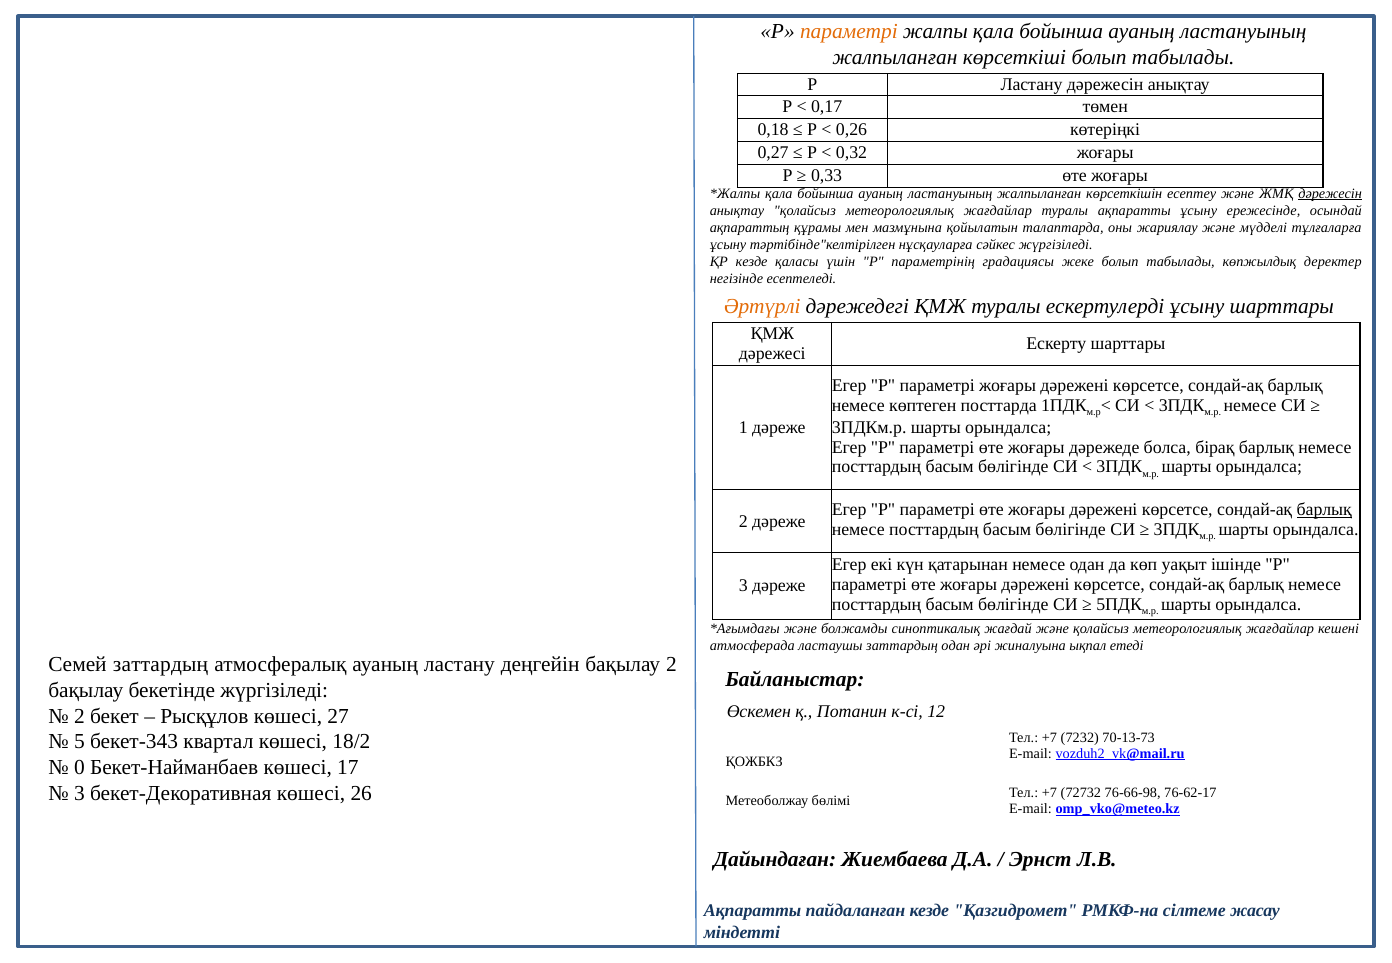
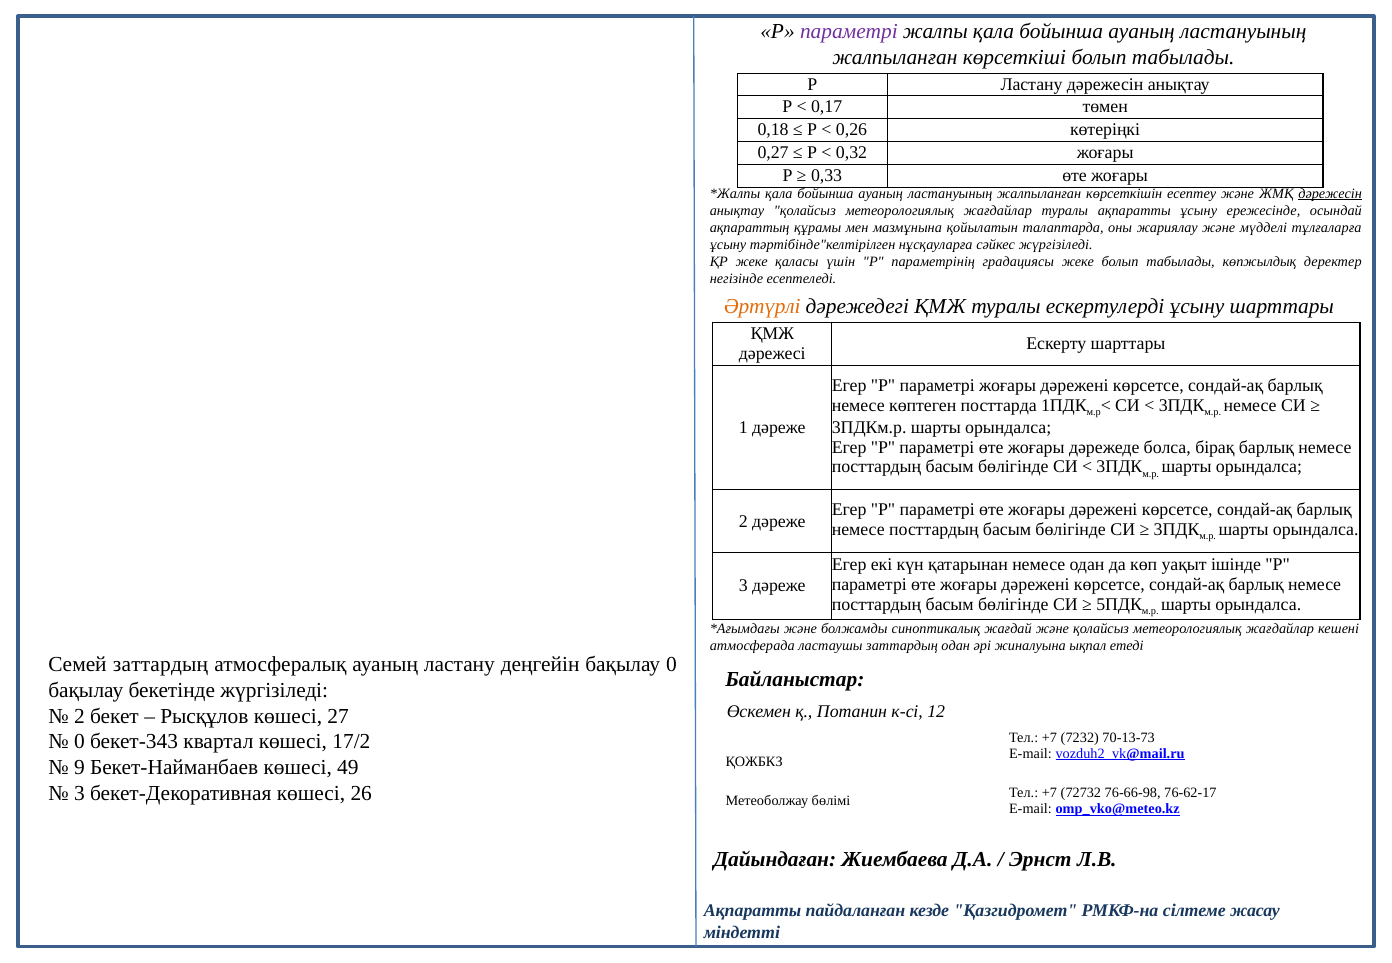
параметрі at (849, 31) colour: orange -> purple
ҚР кезде: кезде -> жеке
барлық at (1324, 510) underline: present -> none
бақылау 2: 2 -> 0
5 at (79, 742): 5 -> 0
18/2: 18/2 -> 17/2
0: 0 -> 9
17: 17 -> 49
